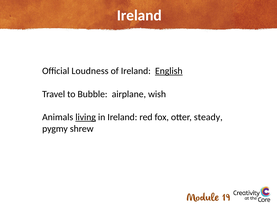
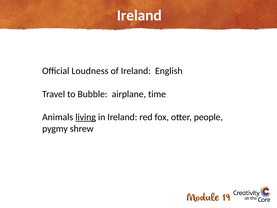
English underline: present -> none
wish: wish -> time
steady: steady -> people
